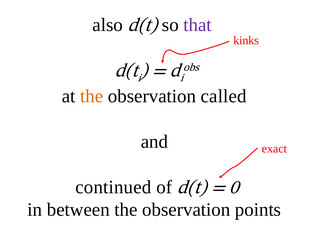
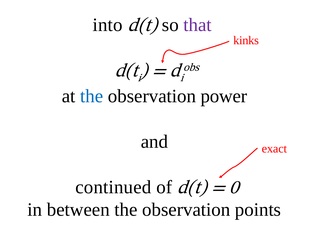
also: also -> into
the at (92, 96) colour: orange -> blue
called: called -> power
